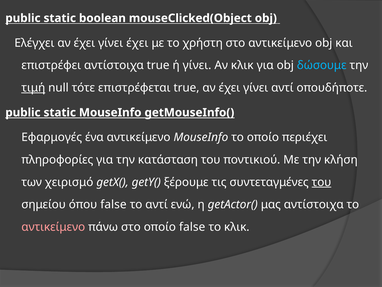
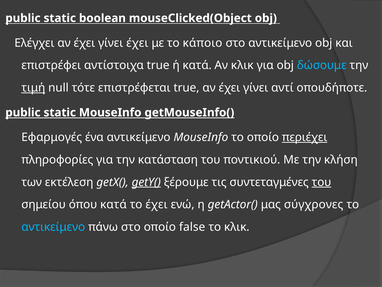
χρήστη: χρήστη -> κάποιο
ή γίνει: γίνει -> κατά
περιέχει underline: none -> present
χειρισμό: χειρισμό -> εκτέλεση
getY( underline: none -> present
όπου false: false -> κατά
το αντί: αντί -> έχει
μας αντίστοιχα: αντίστοιχα -> σύγχρονες
αντικείμενο at (53, 227) colour: pink -> light blue
